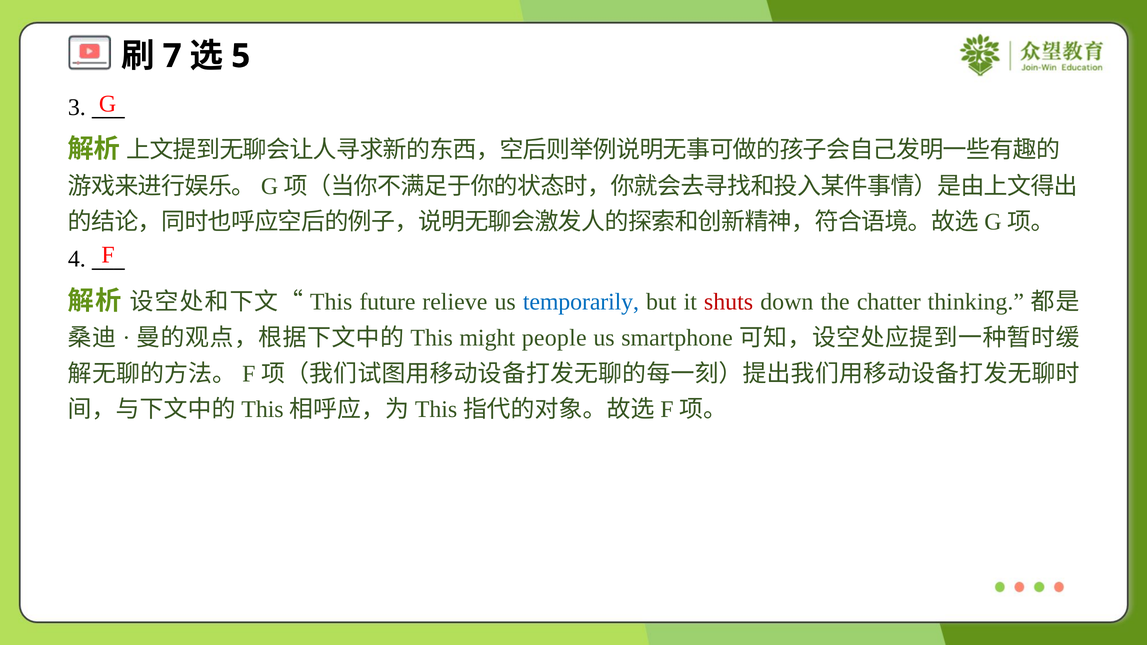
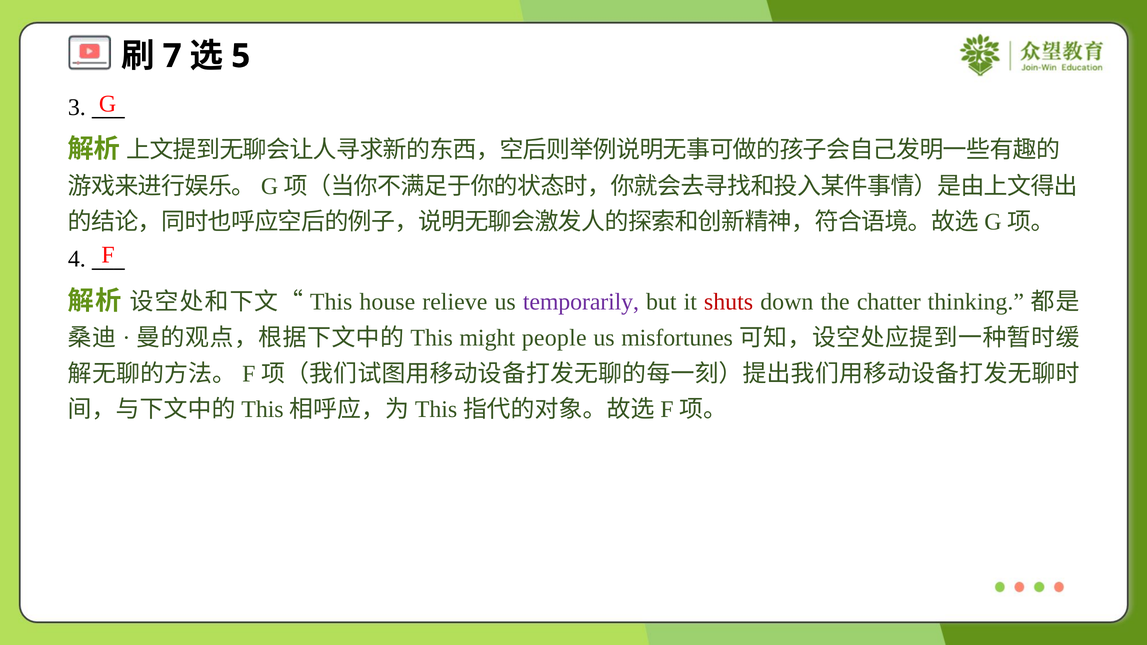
future: future -> house
temporarily colour: blue -> purple
smartphone: smartphone -> misfortunes
